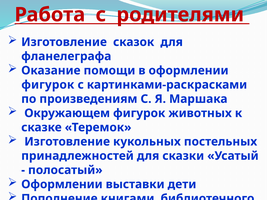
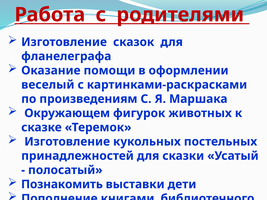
фигурок at (48, 85): фигурок -> веселый
Оформлении at (62, 185): Оформлении -> Познакомить
